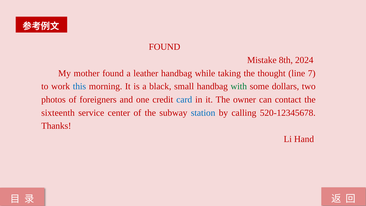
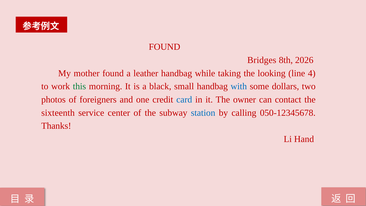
Mistake: Mistake -> Bridges
2024: 2024 -> 2026
thought: thought -> looking
7: 7 -> 4
this colour: blue -> green
with colour: green -> blue
520-12345678: 520-12345678 -> 050-12345678
